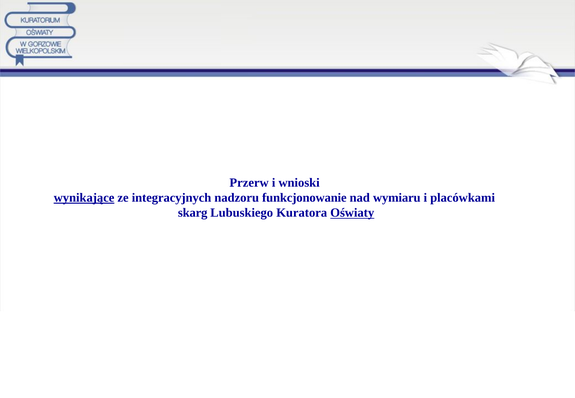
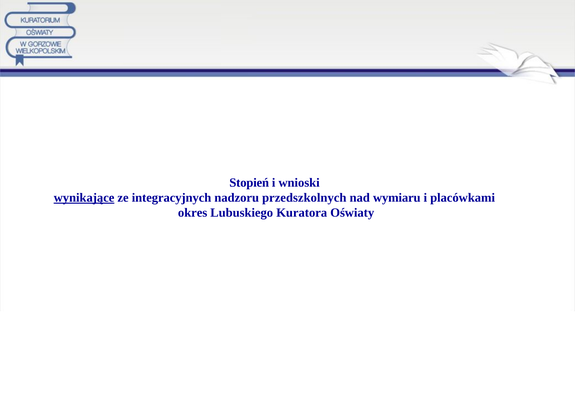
Przerw: Przerw -> Stopień
funkcjonowanie: funkcjonowanie -> przedszkolnych
skarg: skarg -> okres
Oświaty underline: present -> none
